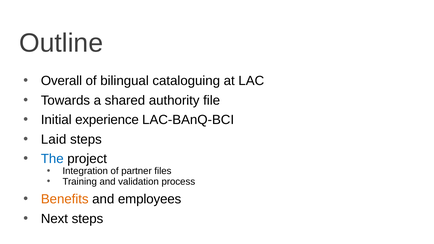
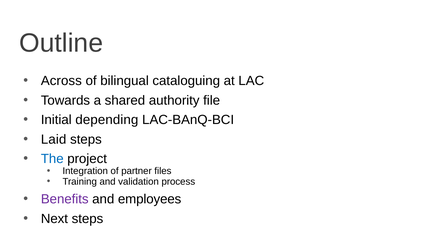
Overall: Overall -> Across
experience: experience -> depending
Benefits colour: orange -> purple
